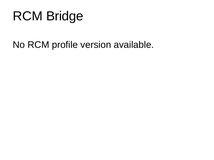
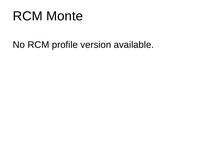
Bridge: Bridge -> Monte
